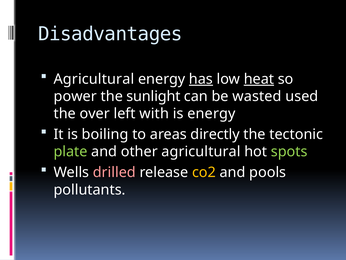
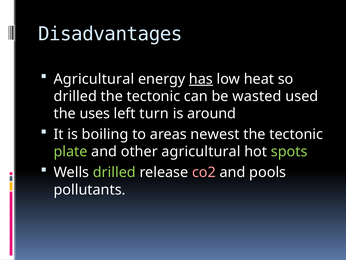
heat underline: present -> none
power at (75, 96): power -> drilled
sunlight at (153, 96): sunlight -> tectonic
over: over -> uses
with: with -> turn
is energy: energy -> around
directly: directly -> newest
drilled at (114, 172) colour: pink -> light green
co2 colour: yellow -> pink
